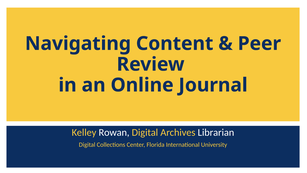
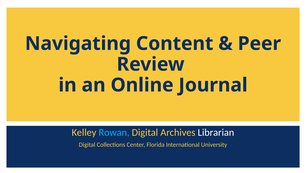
Rowan colour: white -> light blue
